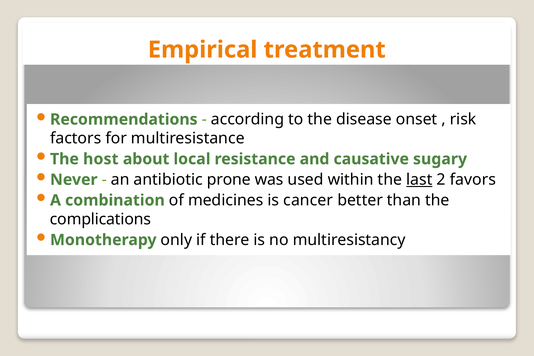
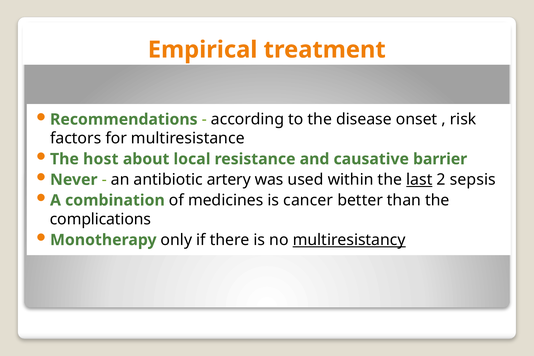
sugary: sugary -> barrier
prone: prone -> artery
favors: favors -> sepsis
multiresistancy underline: none -> present
